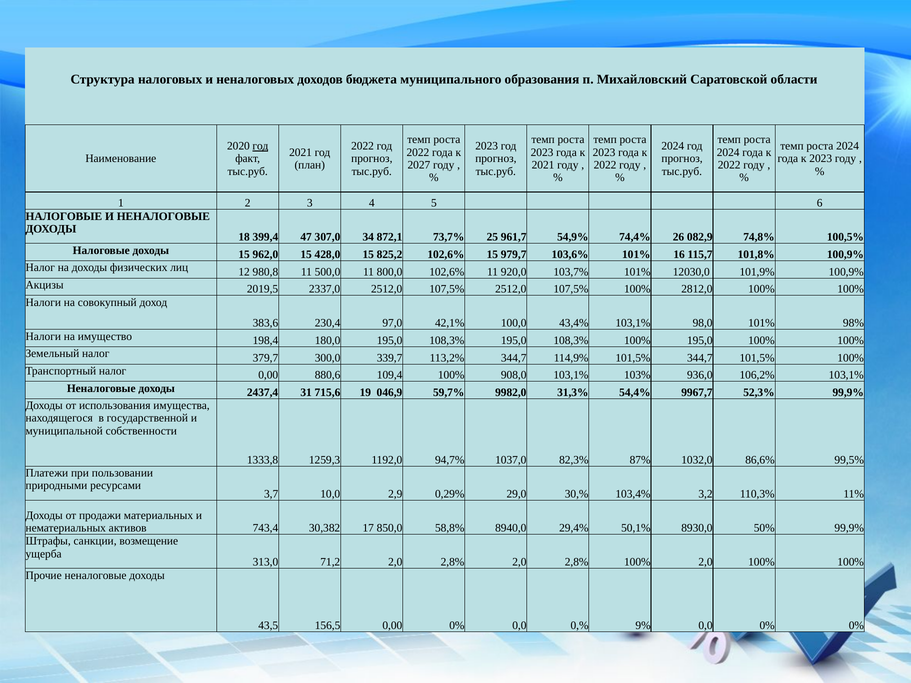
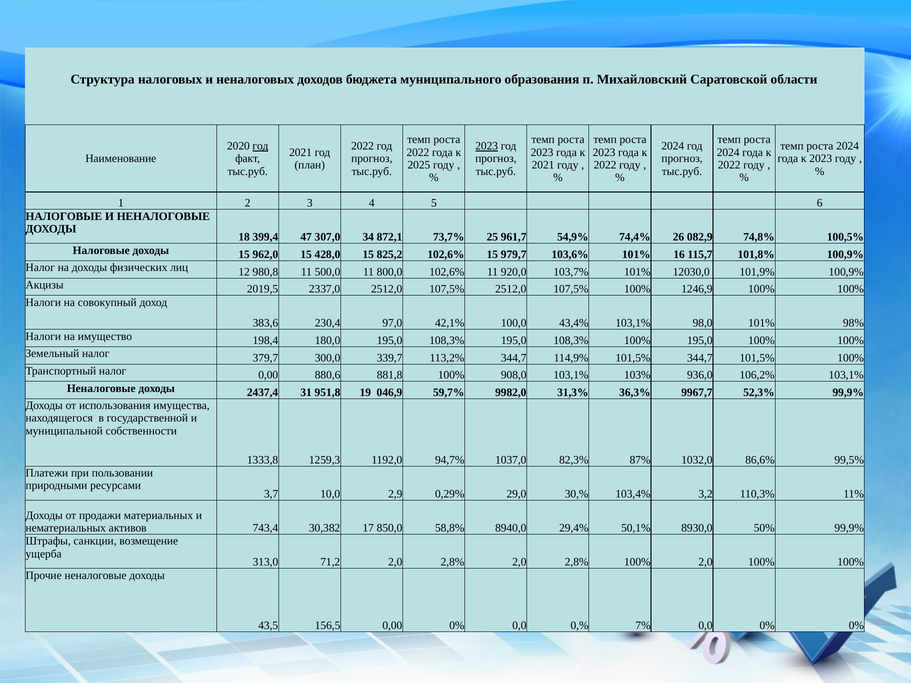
2023 at (487, 146) underline: none -> present
2027: 2027 -> 2025
2812,0: 2812,0 -> 1246,9
109,4: 109,4 -> 881,8
715,6: 715,6 -> 951,8
54,4%: 54,4% -> 36,3%
9%: 9% -> 7%
